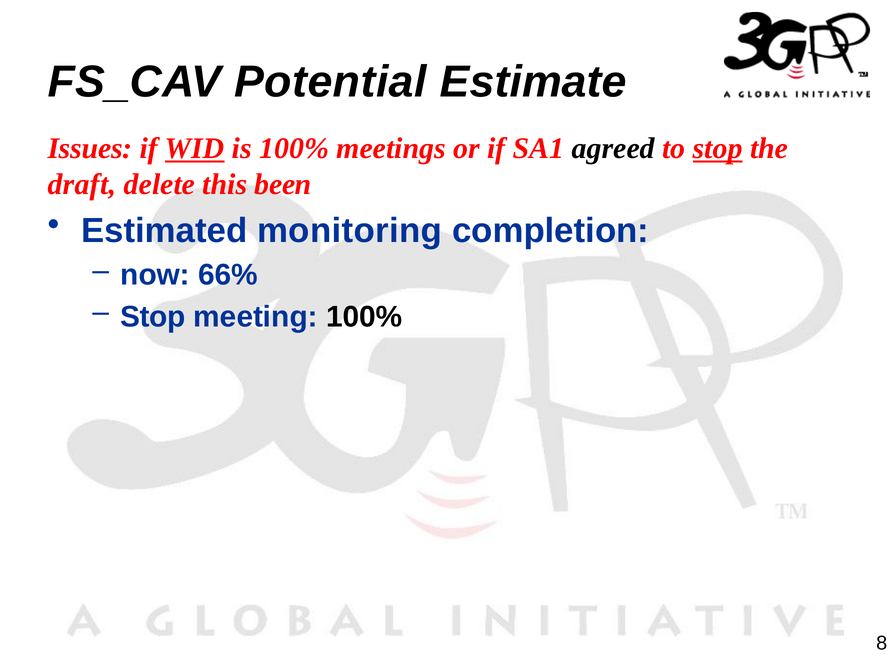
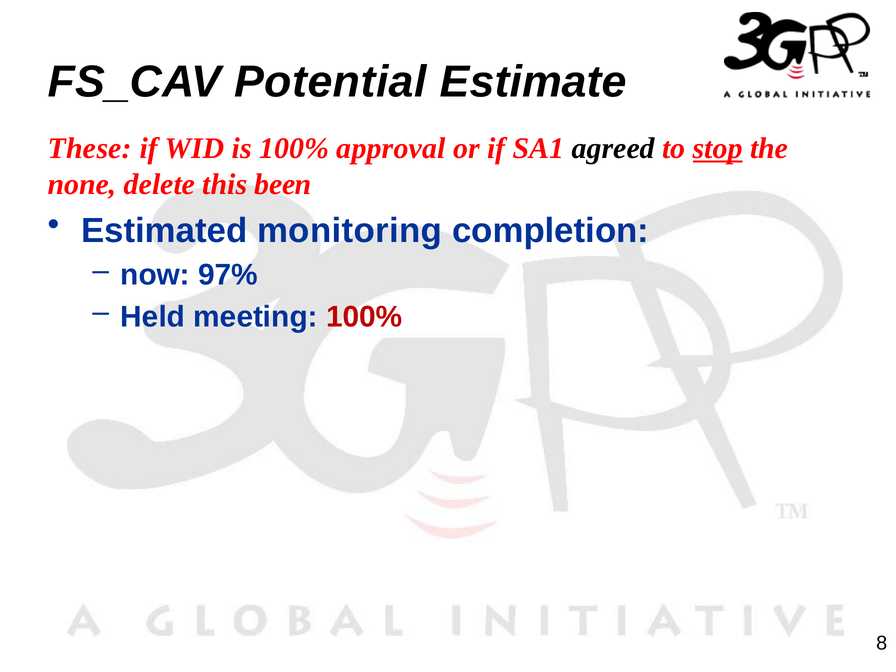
Issues: Issues -> These
WID underline: present -> none
meetings: meetings -> approval
draft: draft -> none
66%: 66% -> 97%
Stop at (153, 317): Stop -> Held
100% at (364, 317) colour: black -> red
